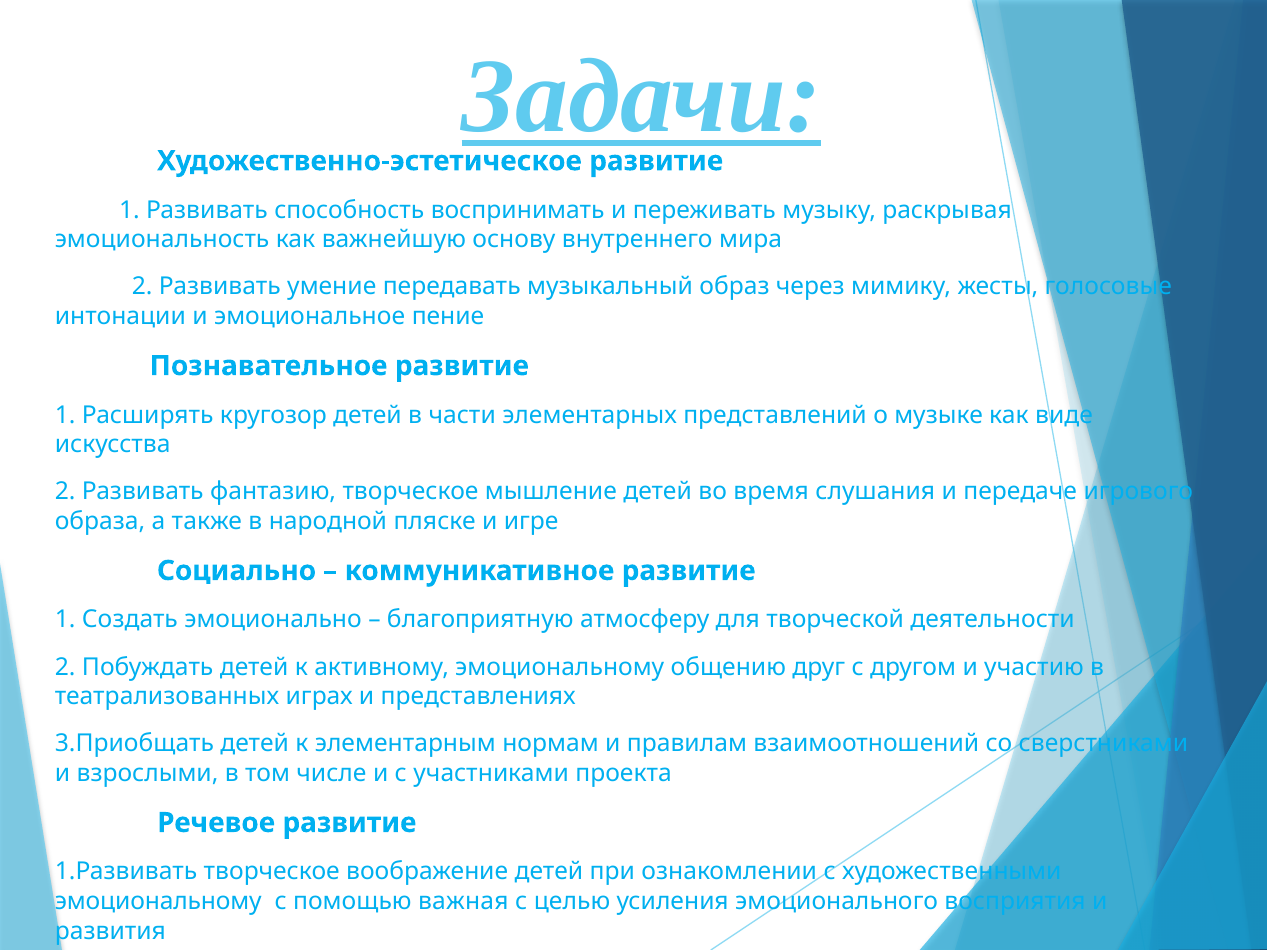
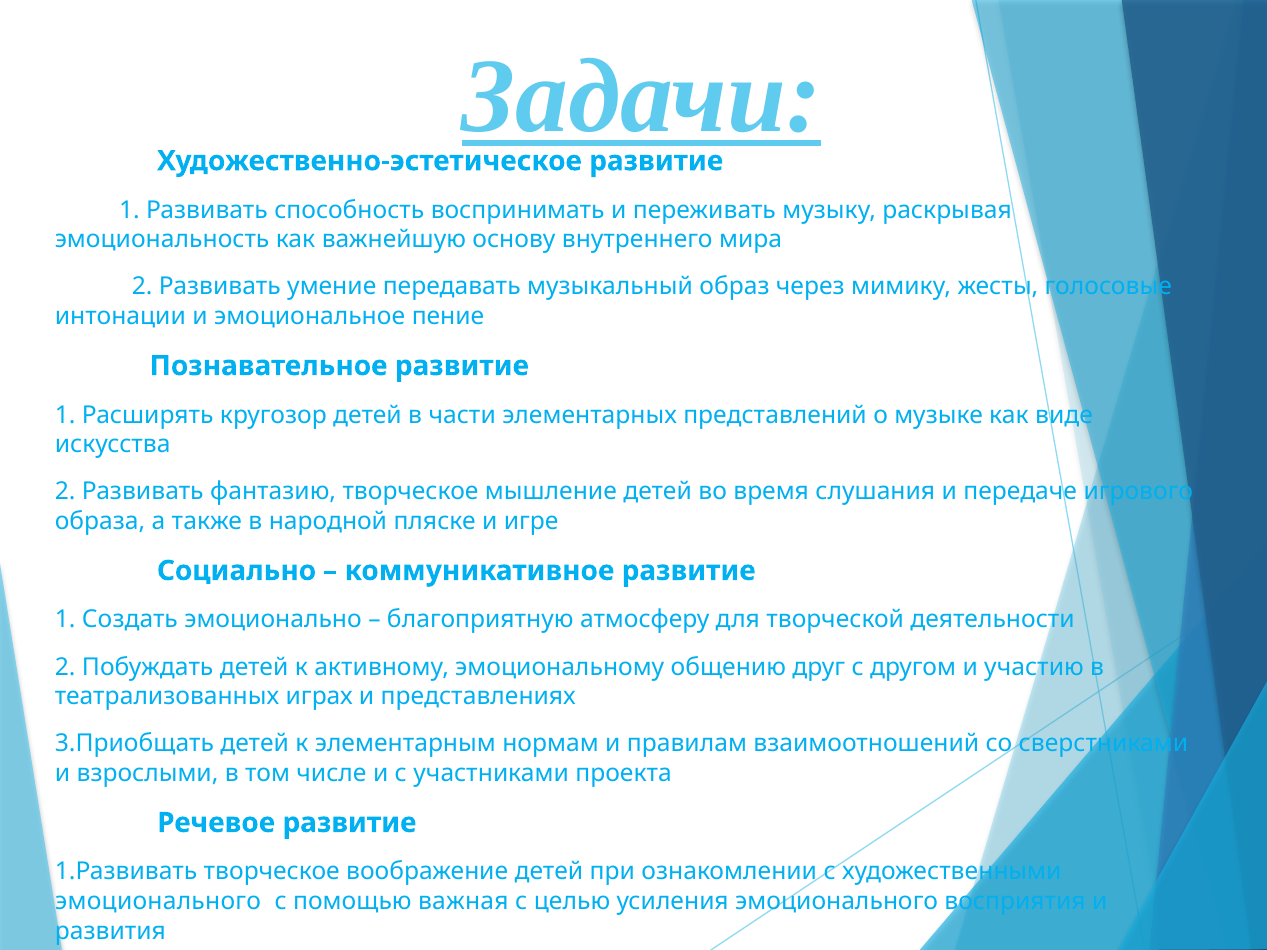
эмоциональному at (158, 902): эмоциональному -> эмоционального
